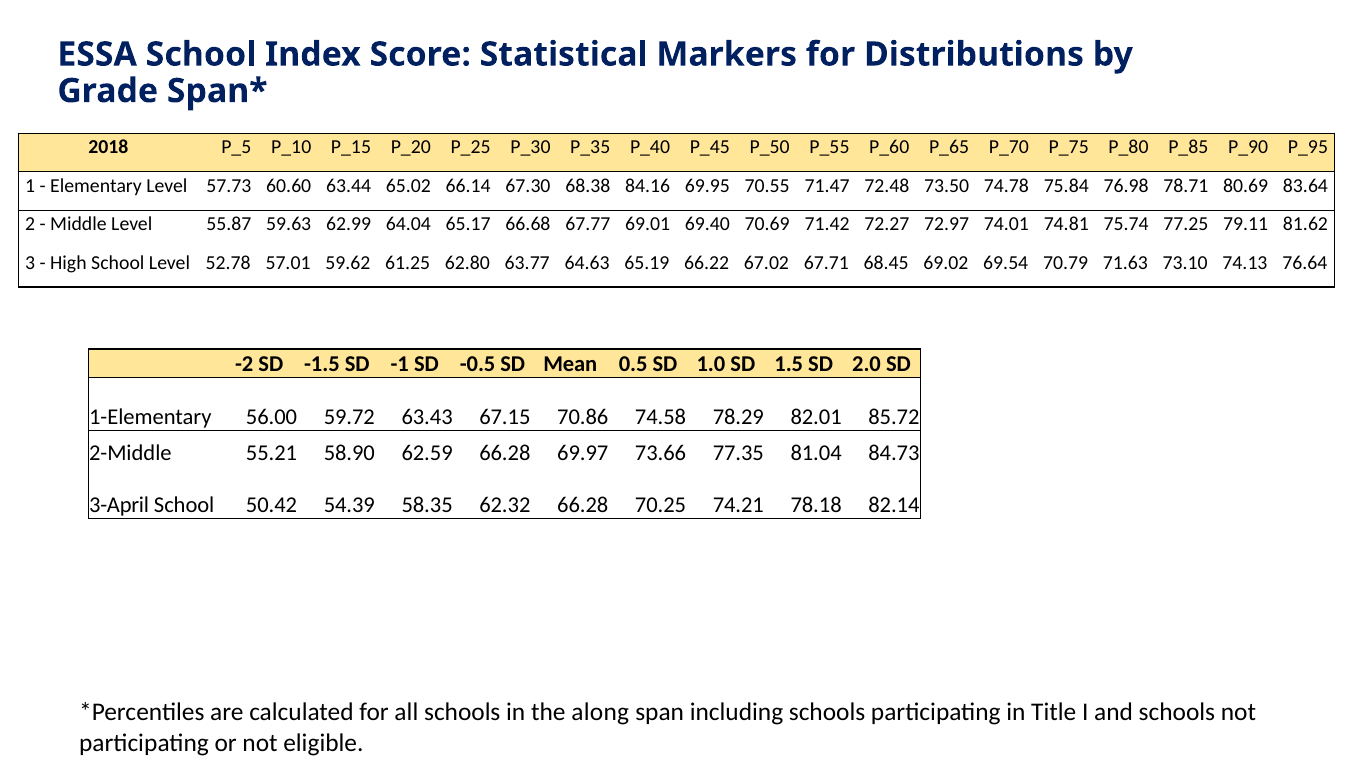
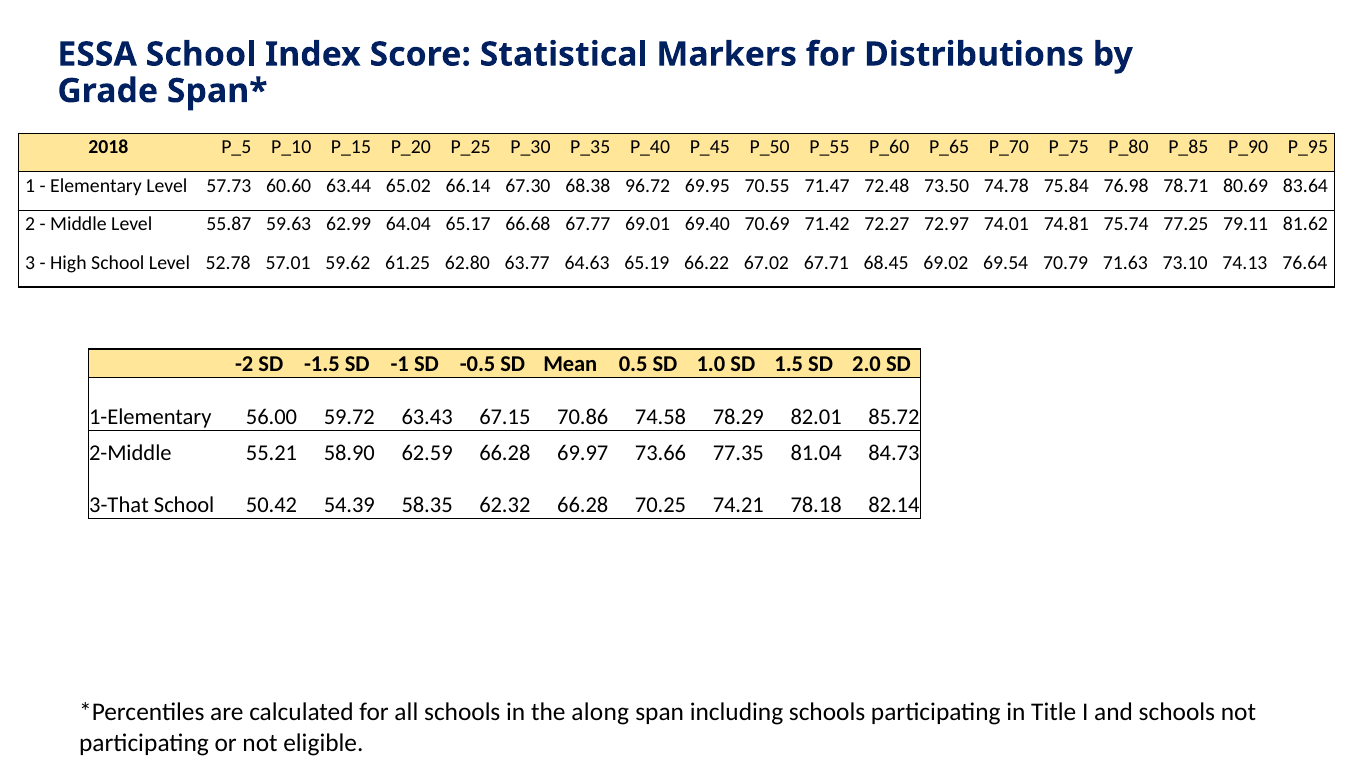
84.16: 84.16 -> 96.72
3-April: 3-April -> 3-That
